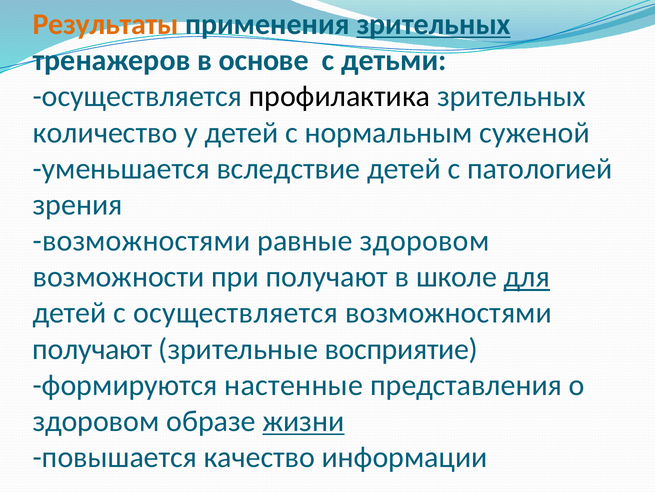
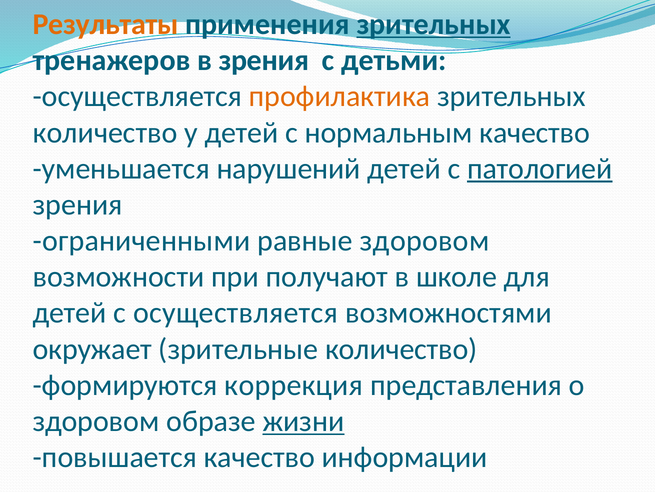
в основе: основе -> зрения
профилактика colour: black -> orange
нормальным суженой: суженой -> качество
вследствие: вследствие -> нарушений
патологией underline: none -> present
возможностями at (142, 240): возможностями -> ограниченными
для underline: present -> none
получают at (92, 349): получают -> окружает
зрительные восприятие: восприятие -> количество
настенные: настенные -> коррекция
